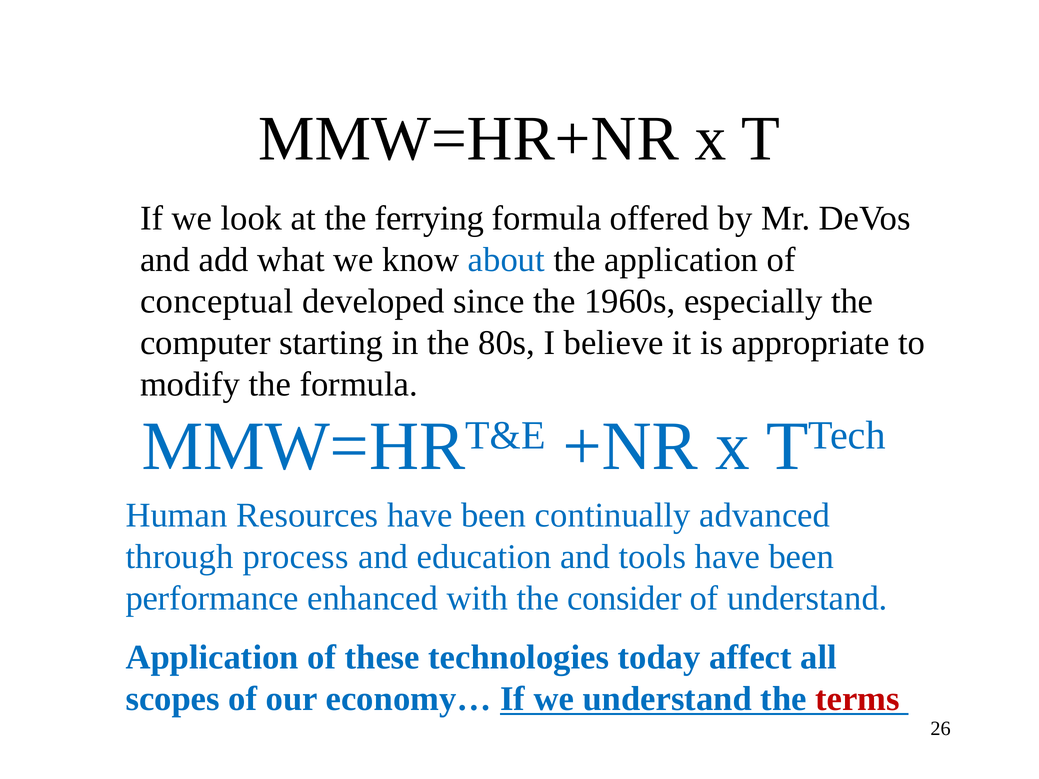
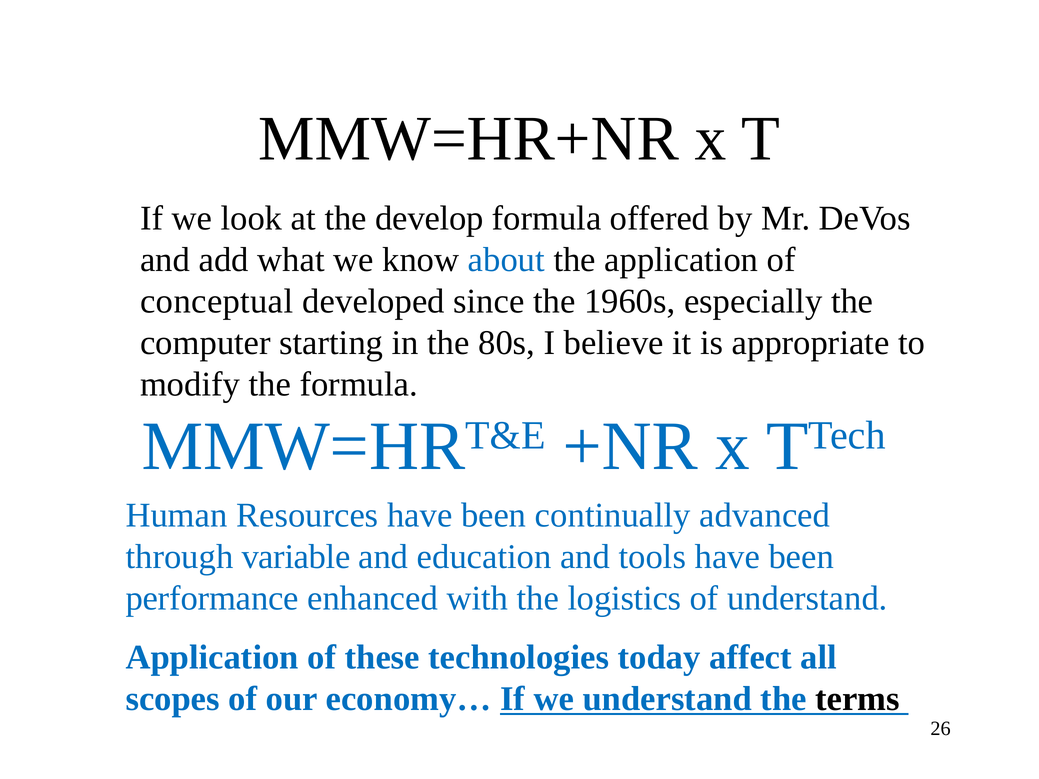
ferrying: ferrying -> develop
process: process -> variable
consider: consider -> logistics
terms colour: red -> black
